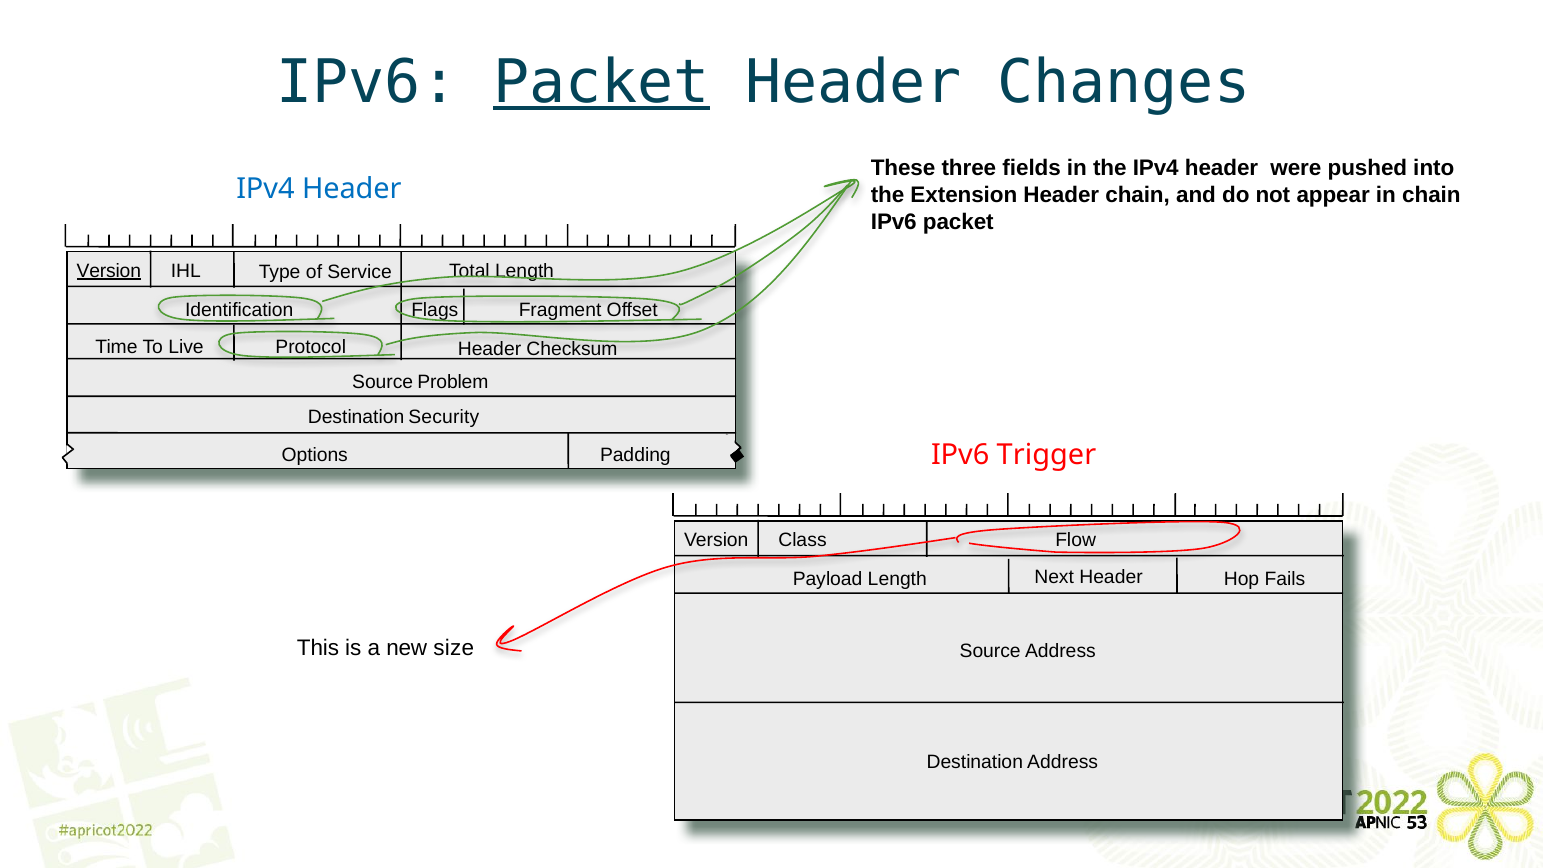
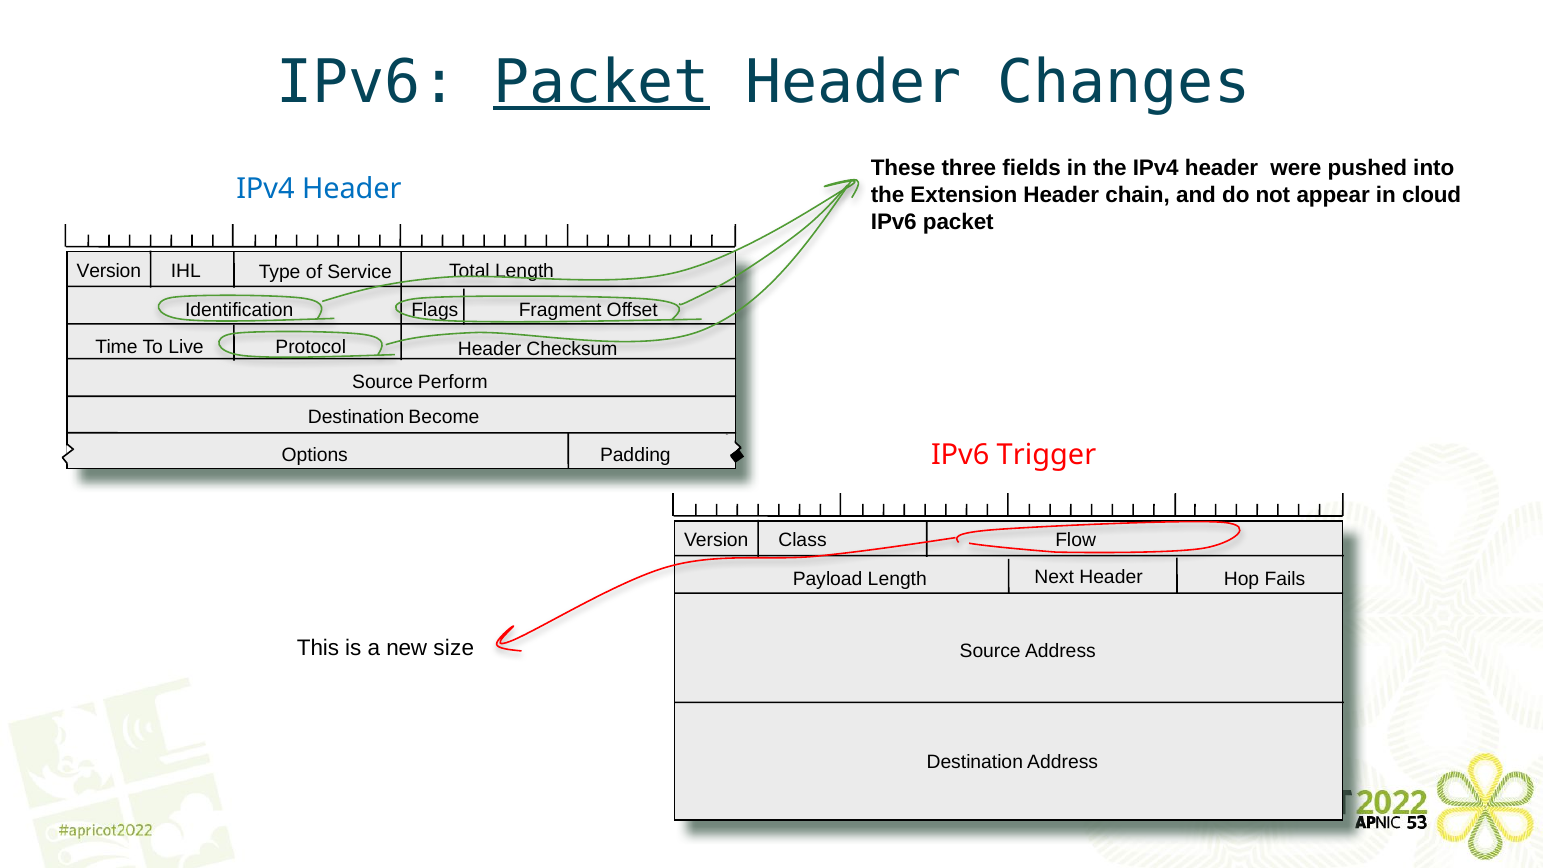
in chain: chain -> cloud
Version at (109, 271) underline: present -> none
Problem: Problem -> Perform
Security: Security -> Become
